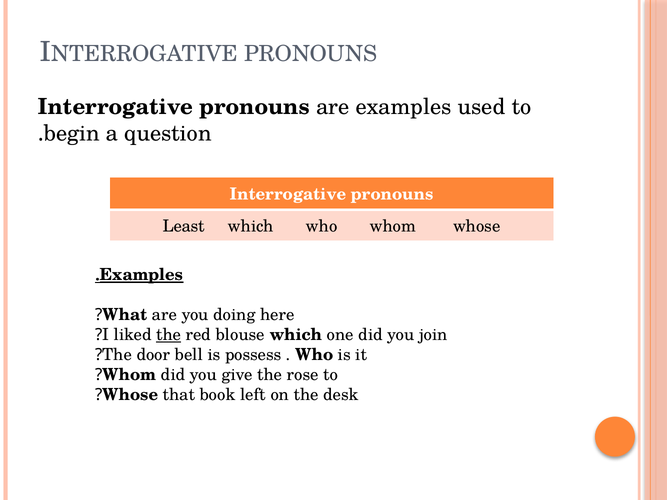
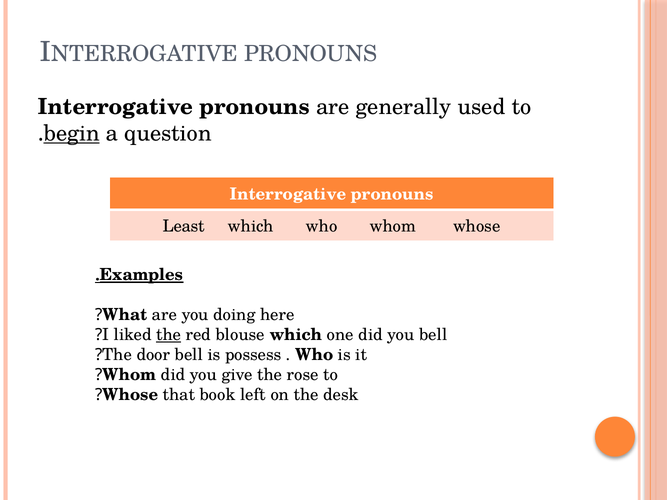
are examples: examples -> generally
begin underline: none -> present
you join: join -> bell
